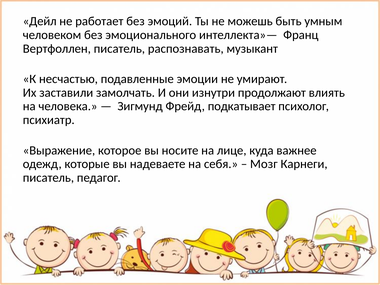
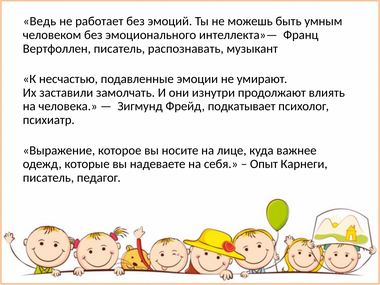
Дейл: Дейл -> Ведь
Мозг: Мозг -> Опыт
